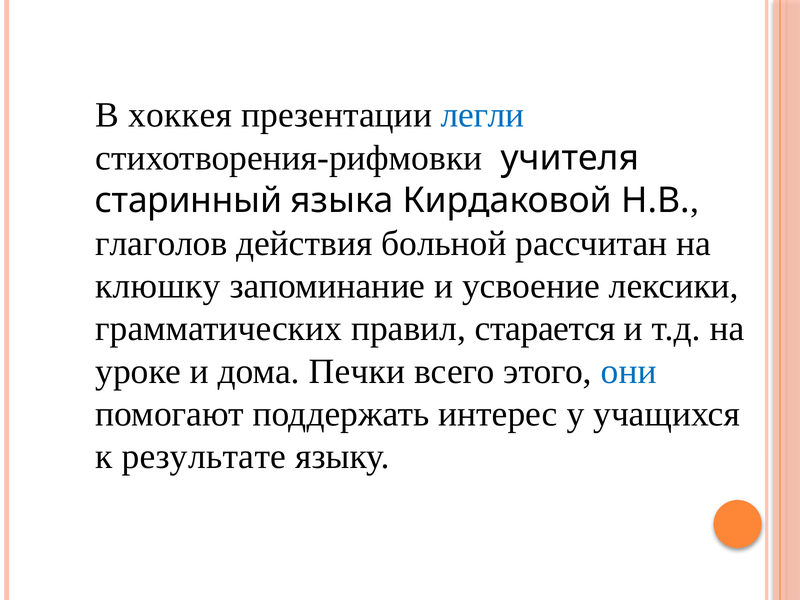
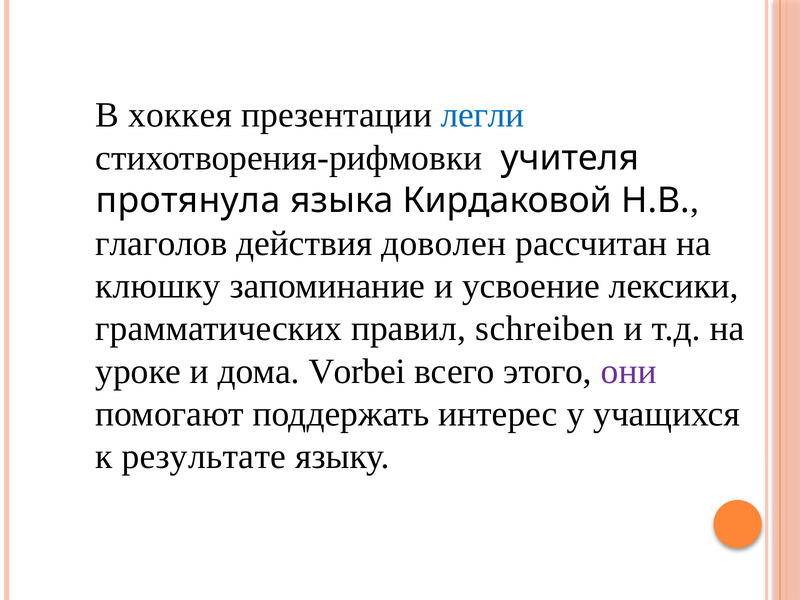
старинный: старинный -> протянула
больной: больной -> доволен
старается: старается -> schreiben
Печки: Печки -> Vorbei
они colour: blue -> purple
